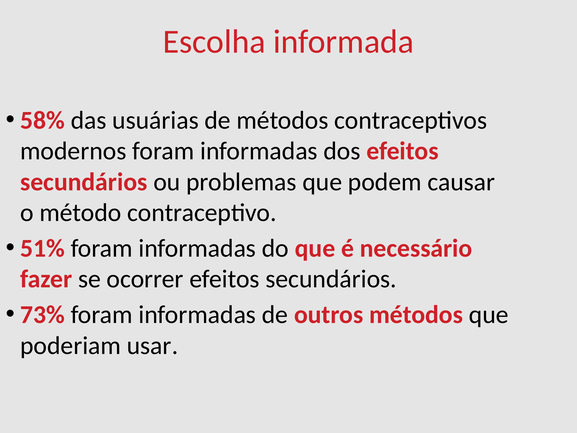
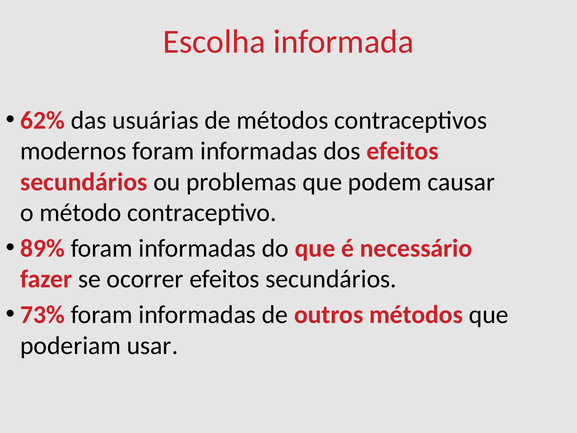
58%: 58% -> 62%
51%: 51% -> 89%
